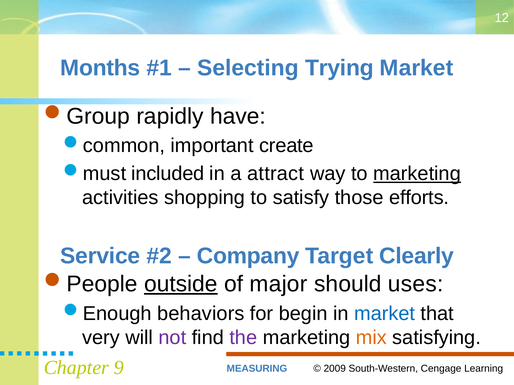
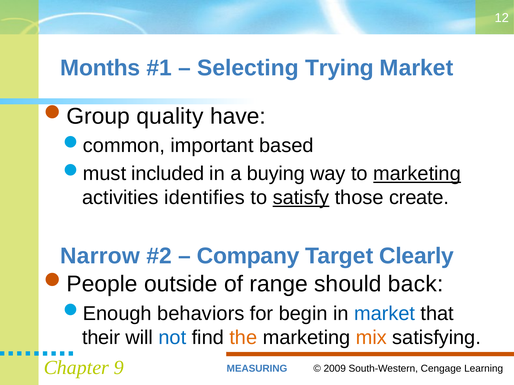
rapidly: rapidly -> quality
create: create -> based
attract: attract -> buying
shopping: shopping -> identifies
satisfy underline: none -> present
efforts: efforts -> create
Service: Service -> Narrow
outside underline: present -> none
major: major -> range
uses: uses -> back
very: very -> their
not colour: purple -> blue
the colour: purple -> orange
